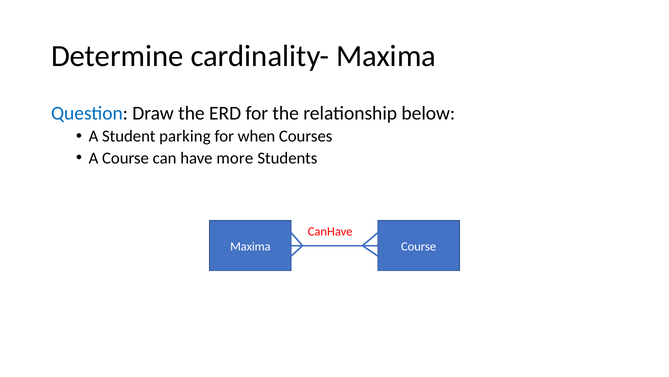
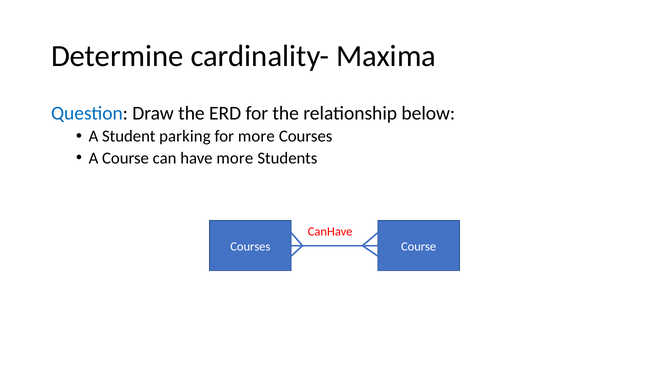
for when: when -> more
Maxima at (250, 246): Maxima -> Courses
